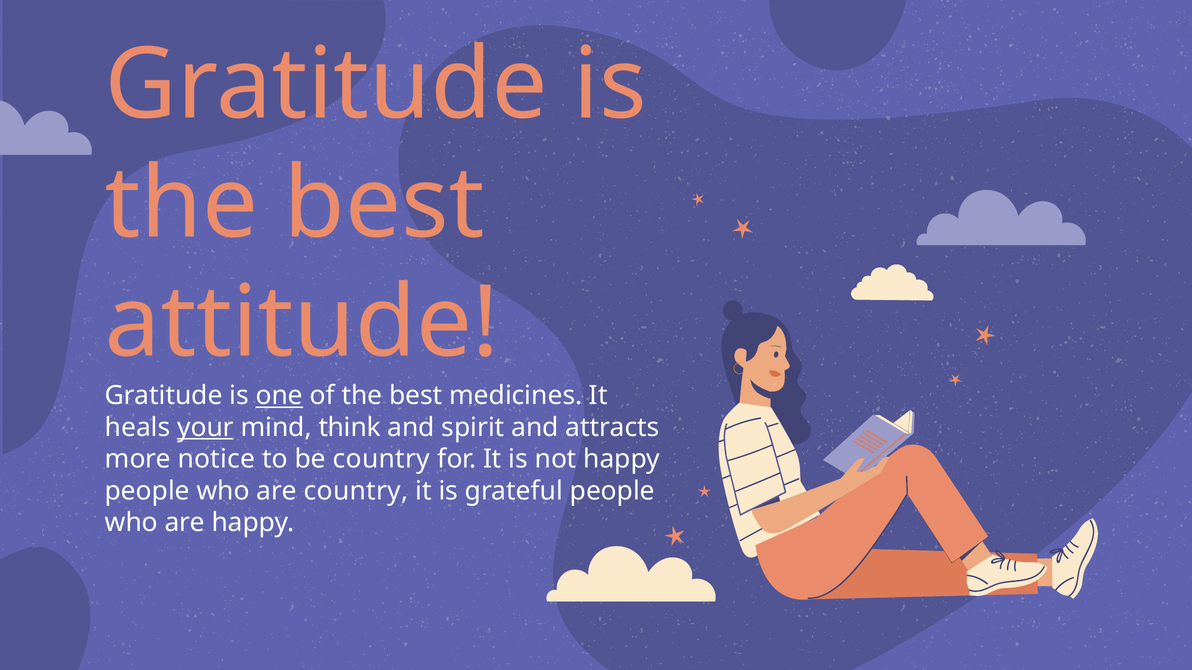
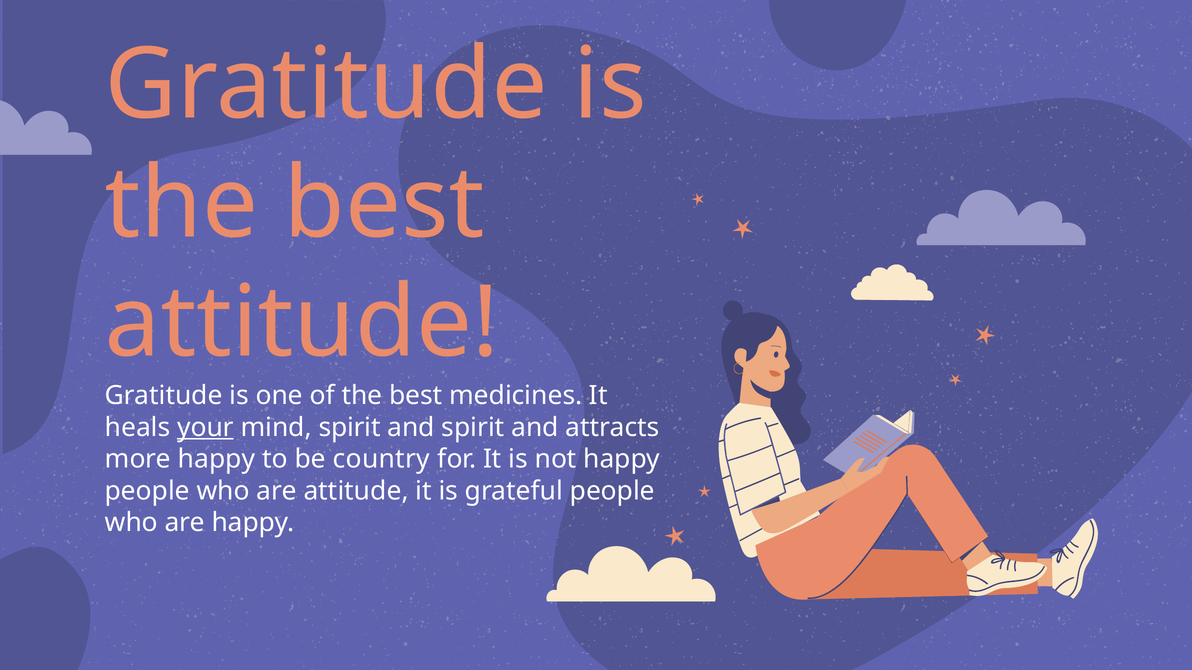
one underline: present -> none
mind think: think -> spirit
more notice: notice -> happy
are country: country -> attitude
